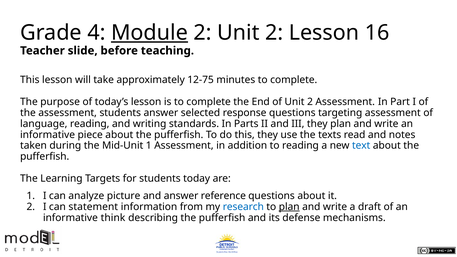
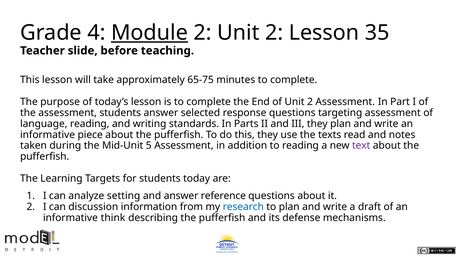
16: 16 -> 35
12-75: 12-75 -> 65-75
Mid-Unit 1: 1 -> 5
text colour: blue -> purple
picture: picture -> setting
statement: statement -> discussion
plan at (289, 207) underline: present -> none
